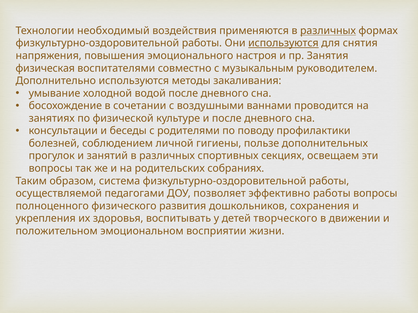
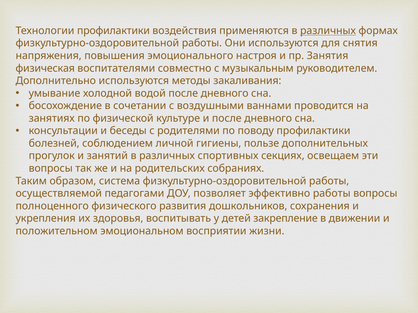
Технологии необходимый: необходимый -> профилактики
используются at (283, 43) underline: present -> none
творческого: творческого -> закрепление
